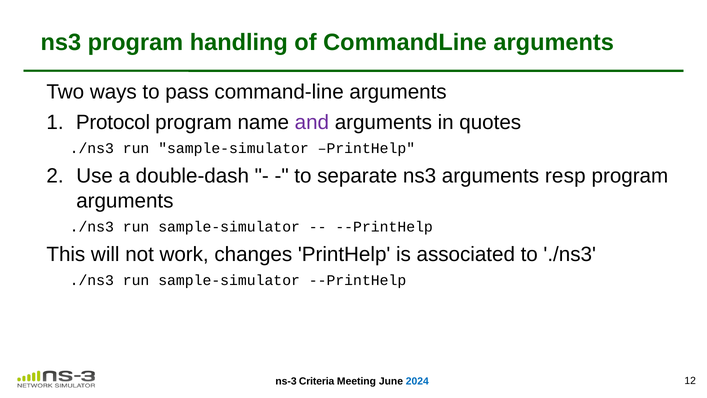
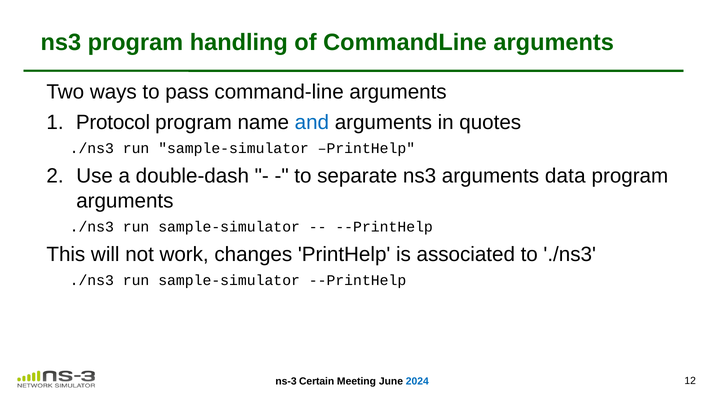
and colour: purple -> blue
resp: resp -> data
Criteria: Criteria -> Certain
